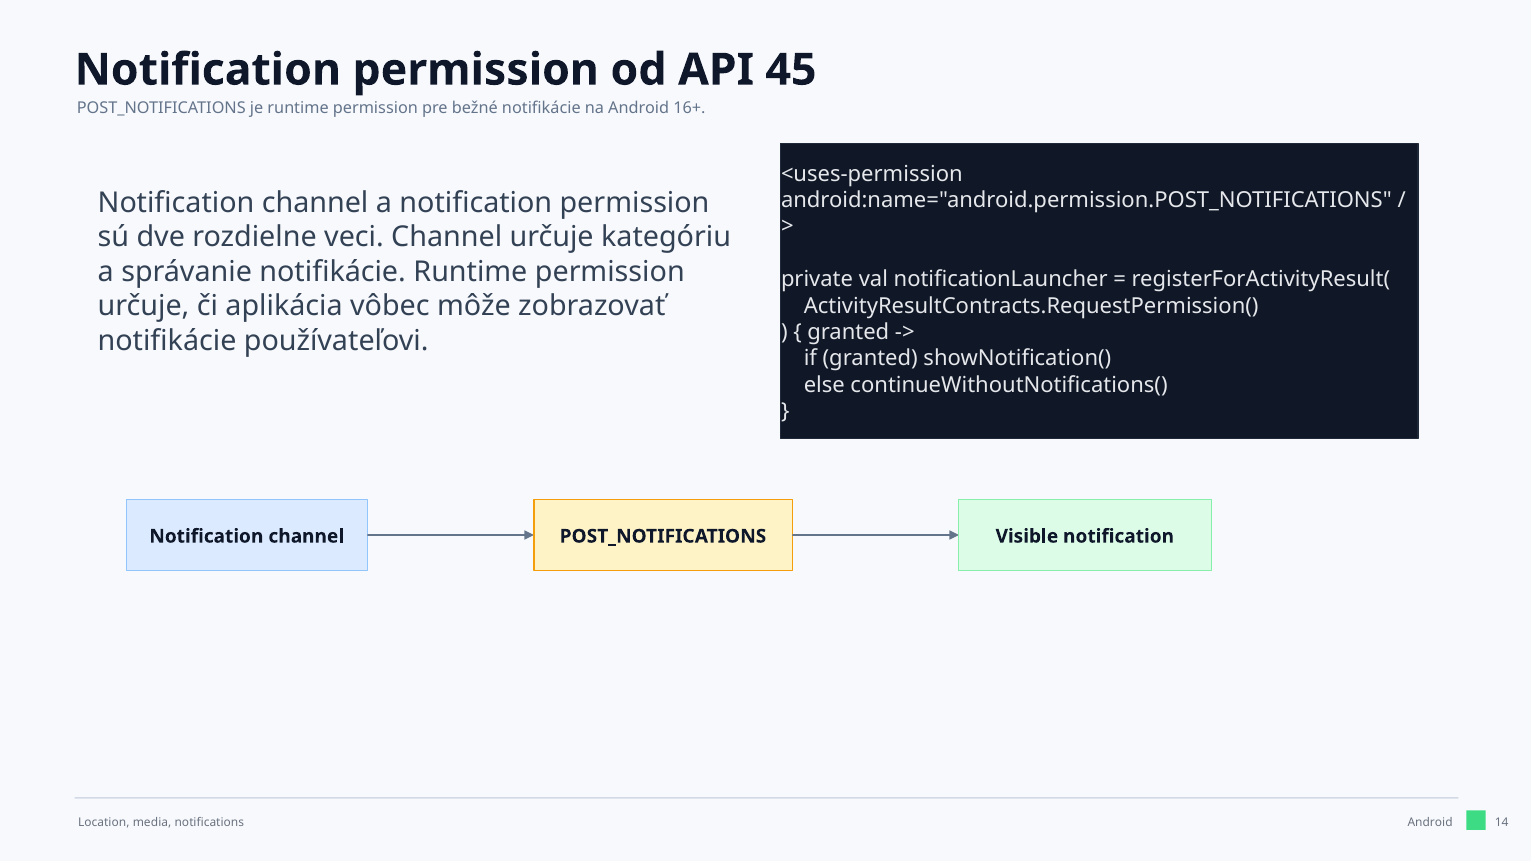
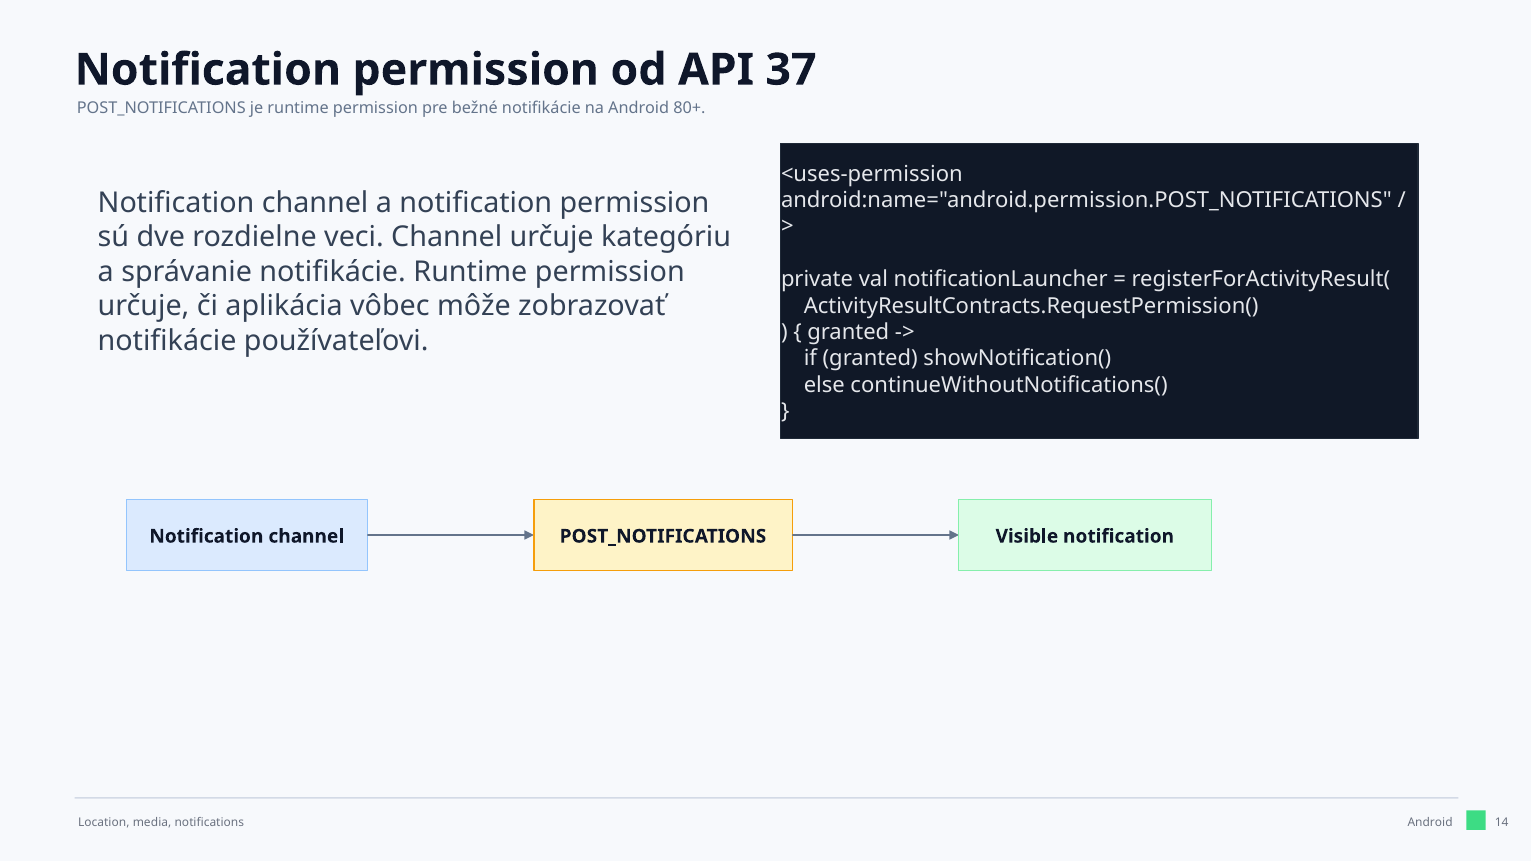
45: 45 -> 37
16+: 16+ -> 80+
